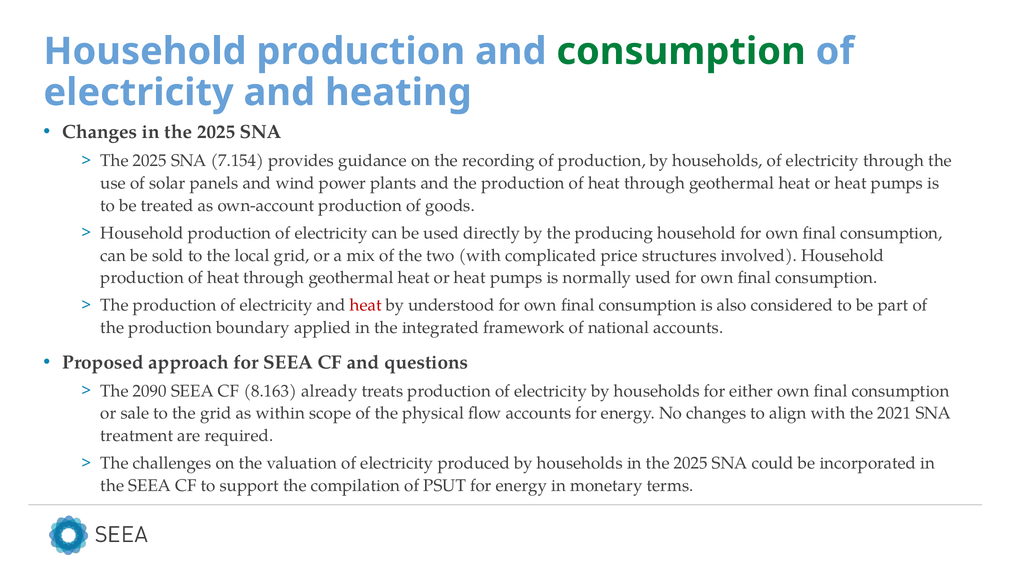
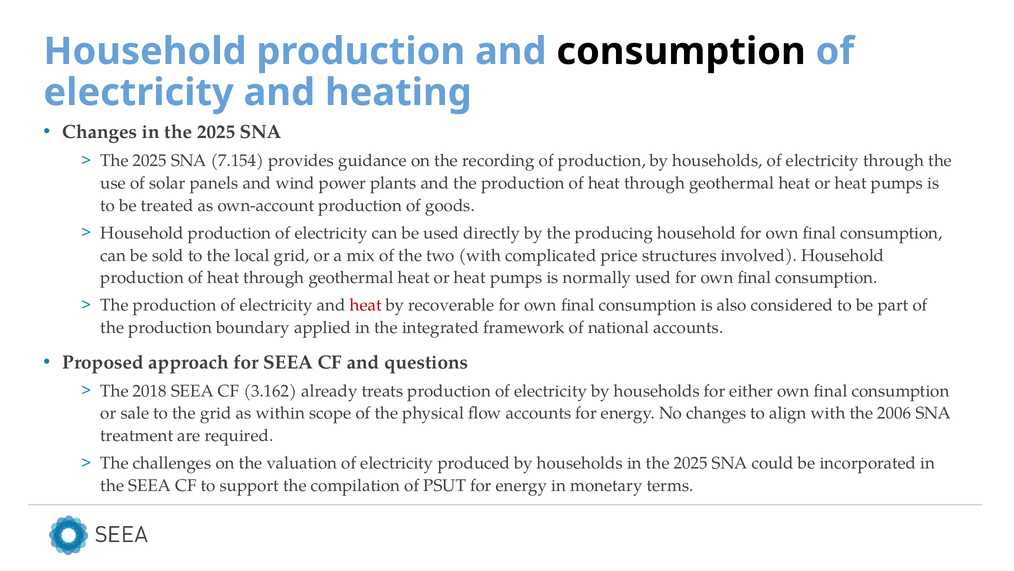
consumption at (681, 51) colour: green -> black
understood: understood -> recoverable
2090: 2090 -> 2018
8.163: 8.163 -> 3.162
2021: 2021 -> 2006
